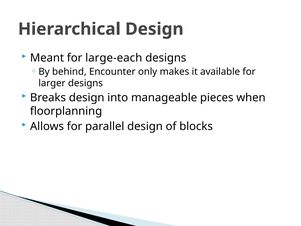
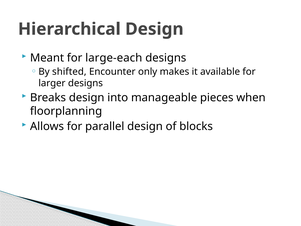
behind: behind -> shifted
